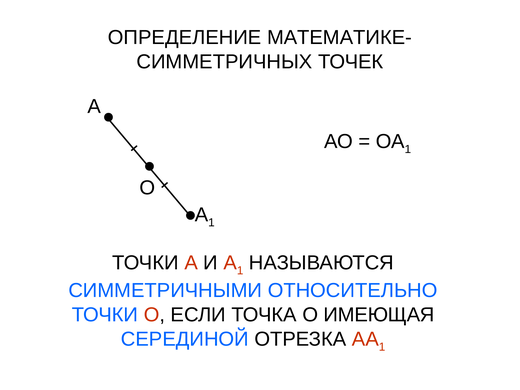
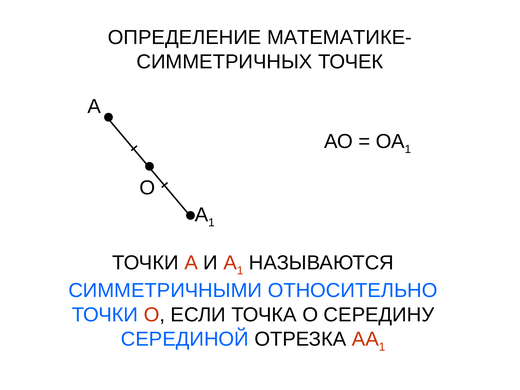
ИМЕЮЩАЯ: ИМЕЮЩАЯ -> СЕРЕДИНУ
